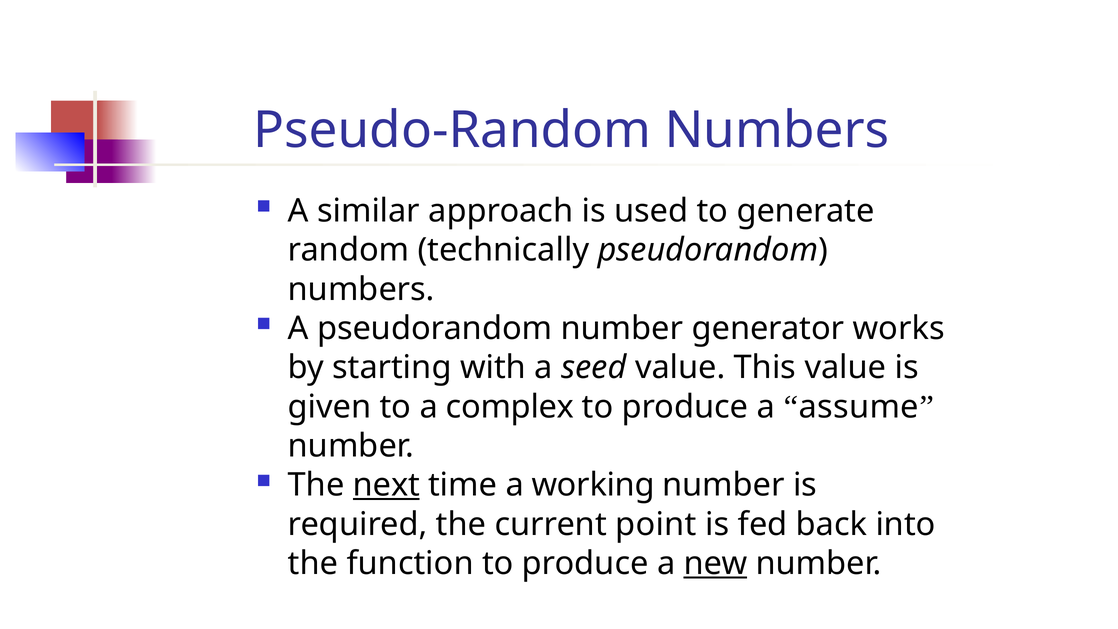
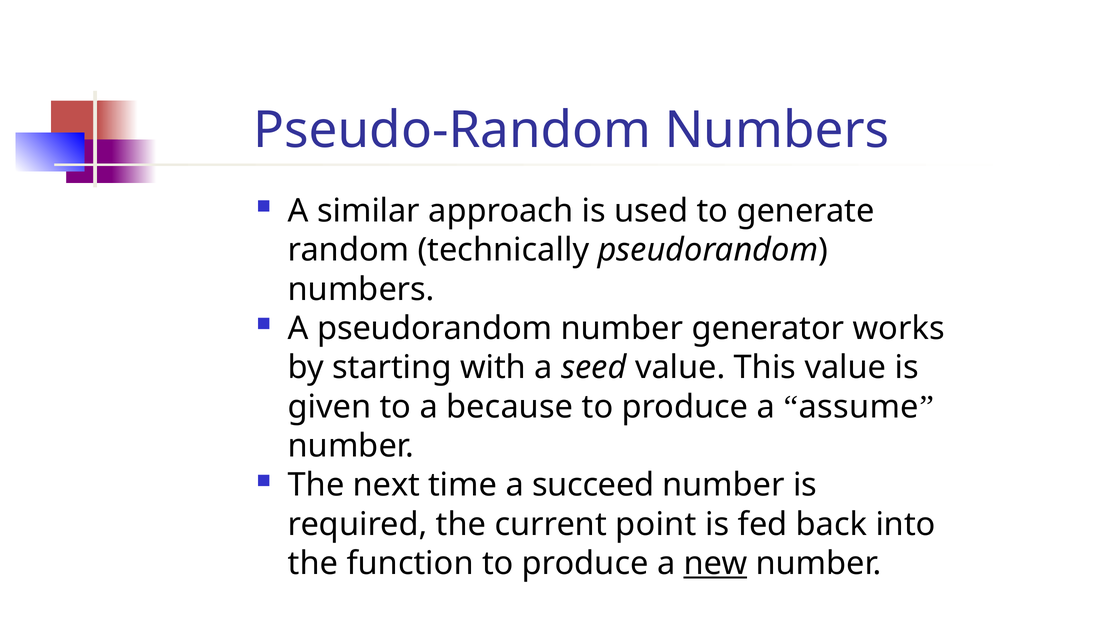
complex: complex -> because
next underline: present -> none
working: working -> succeed
